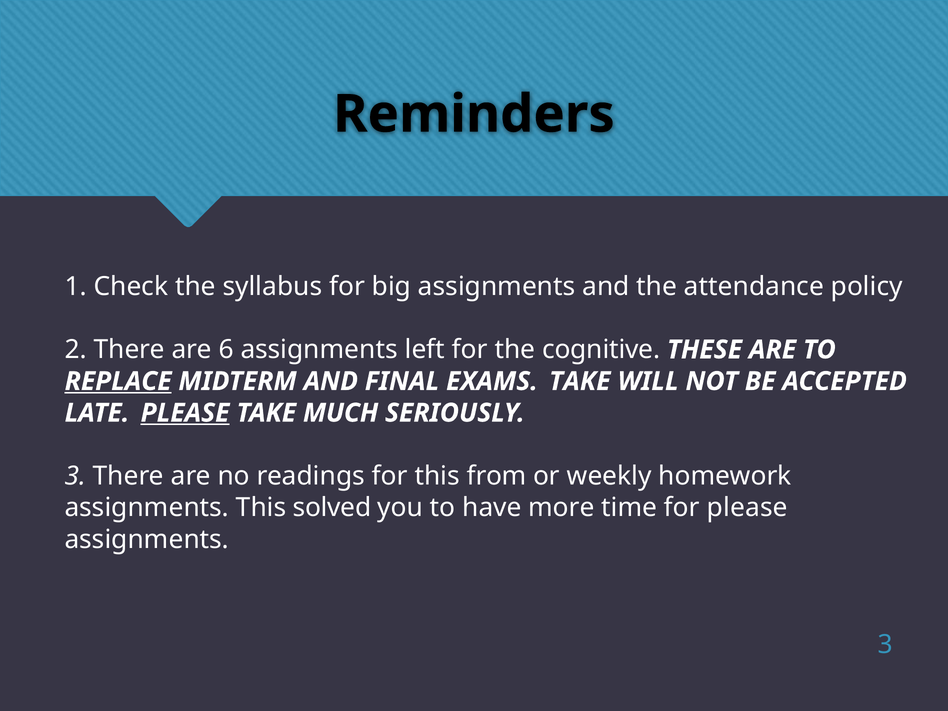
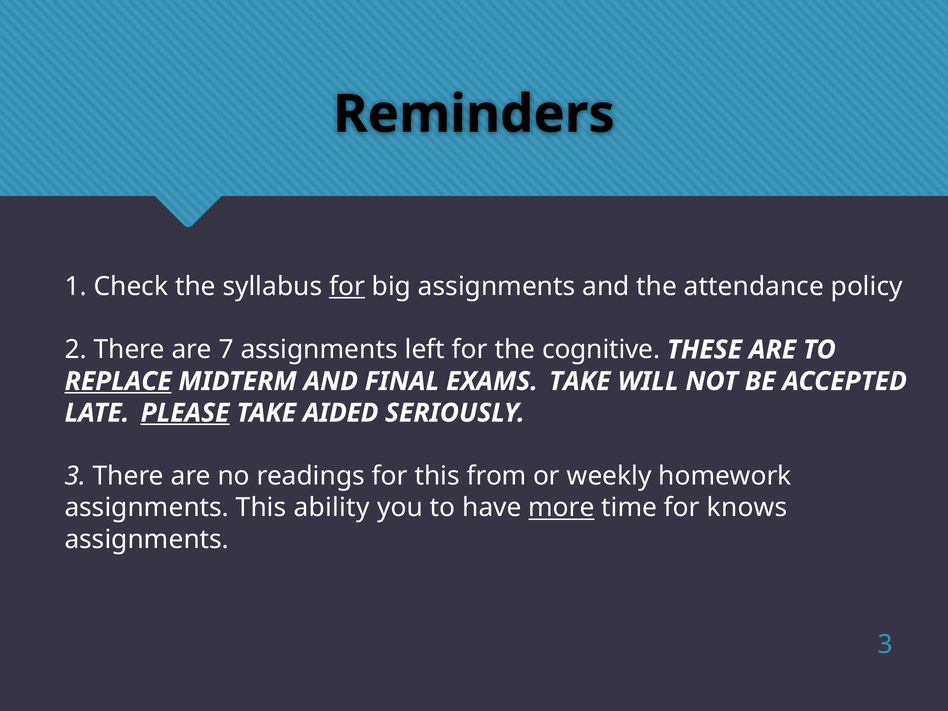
for at (347, 286) underline: none -> present
6: 6 -> 7
MUCH: MUCH -> AIDED
solved: solved -> ability
more underline: none -> present
for please: please -> knows
